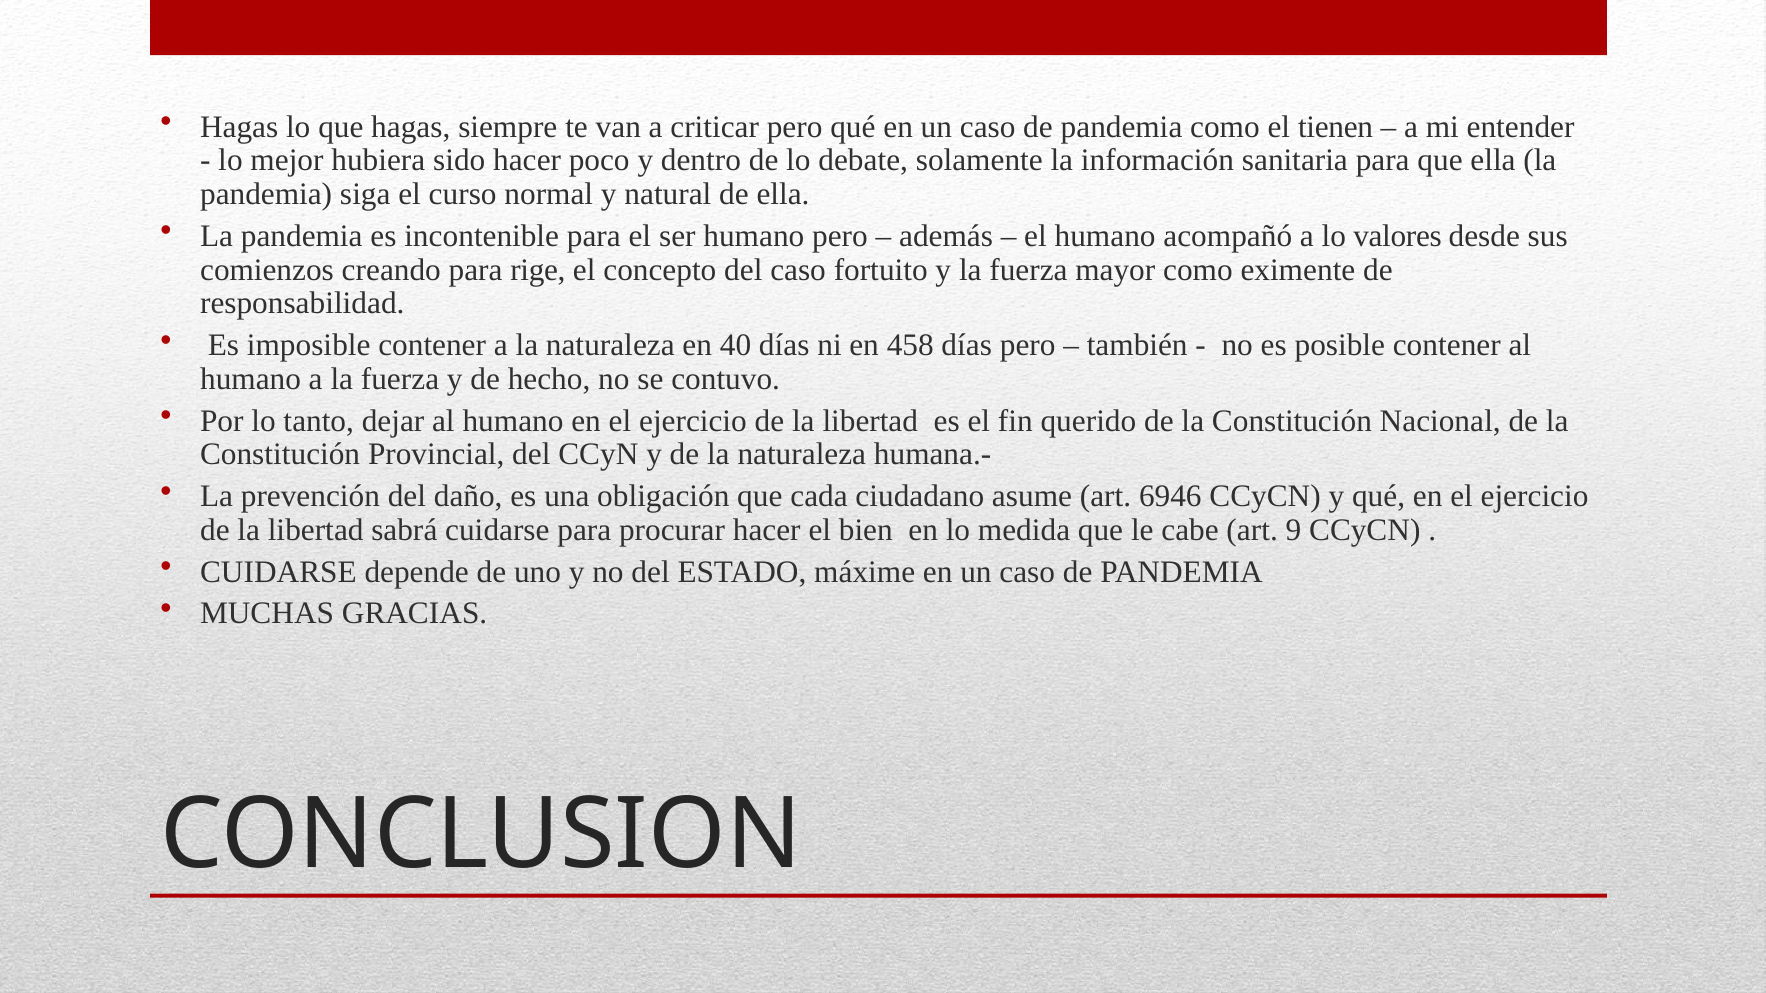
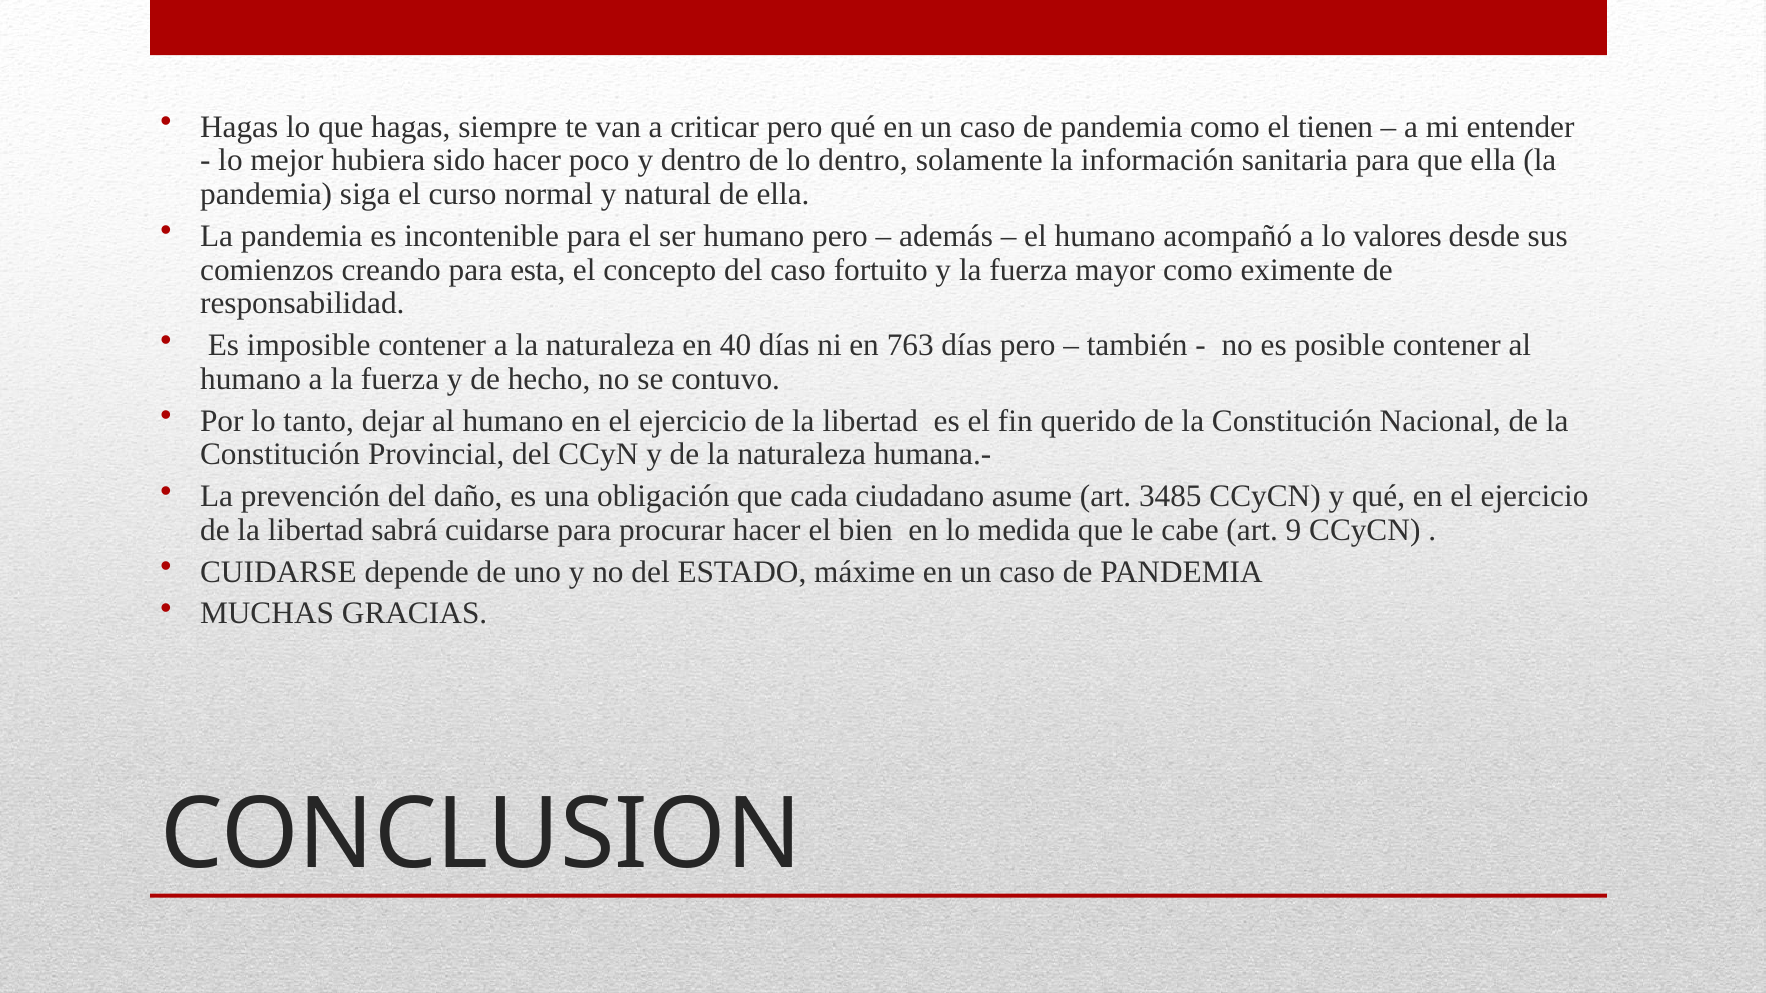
lo debate: debate -> dentro
rige: rige -> esta
458: 458 -> 763
6946: 6946 -> 3485
